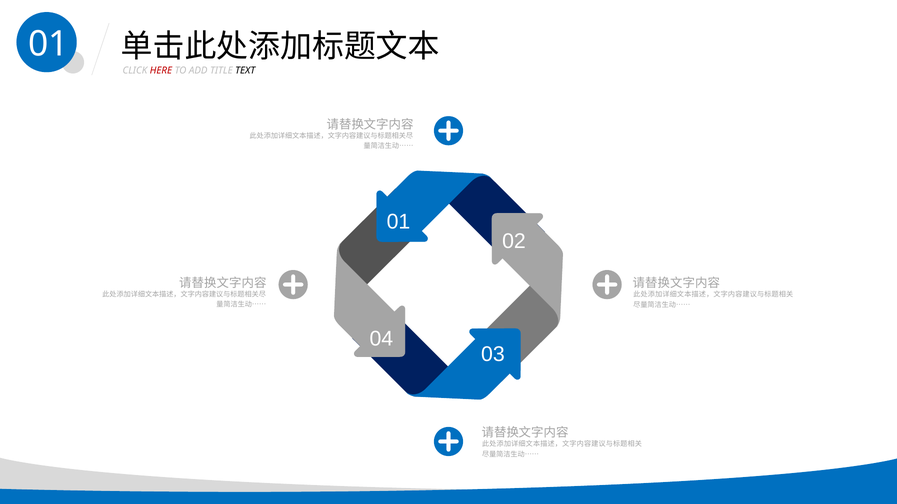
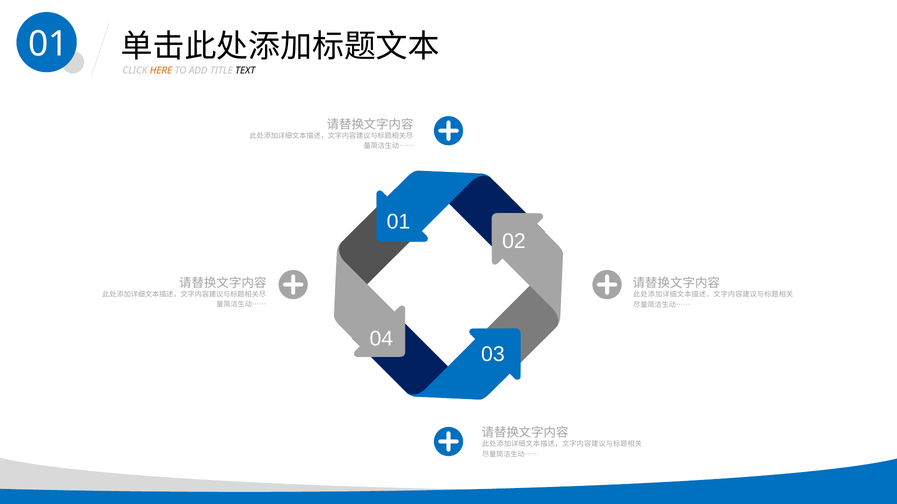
HERE colour: red -> orange
